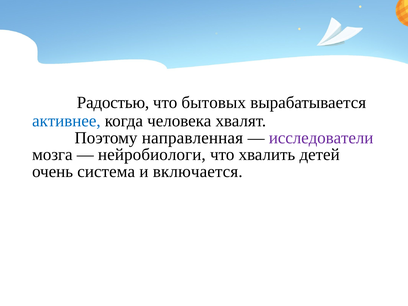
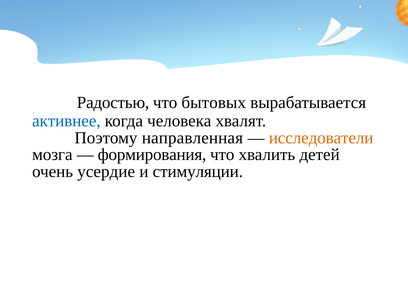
исследователи colour: purple -> orange
нейробиологи: нейробиологи -> формирования
система: система -> усердие
включается: включается -> стимуляции
